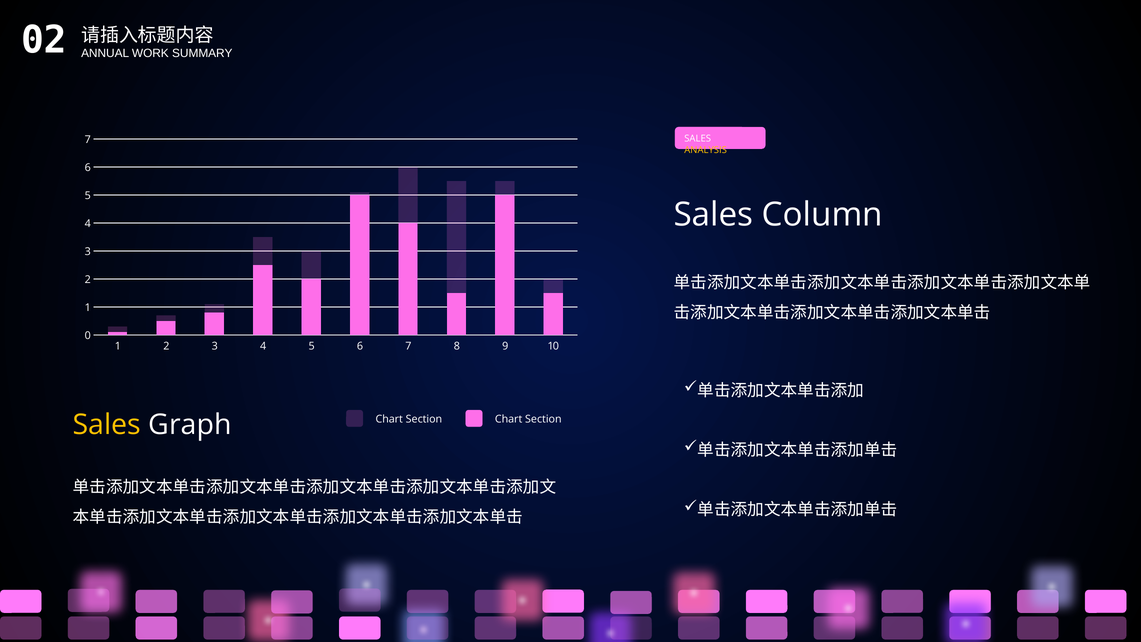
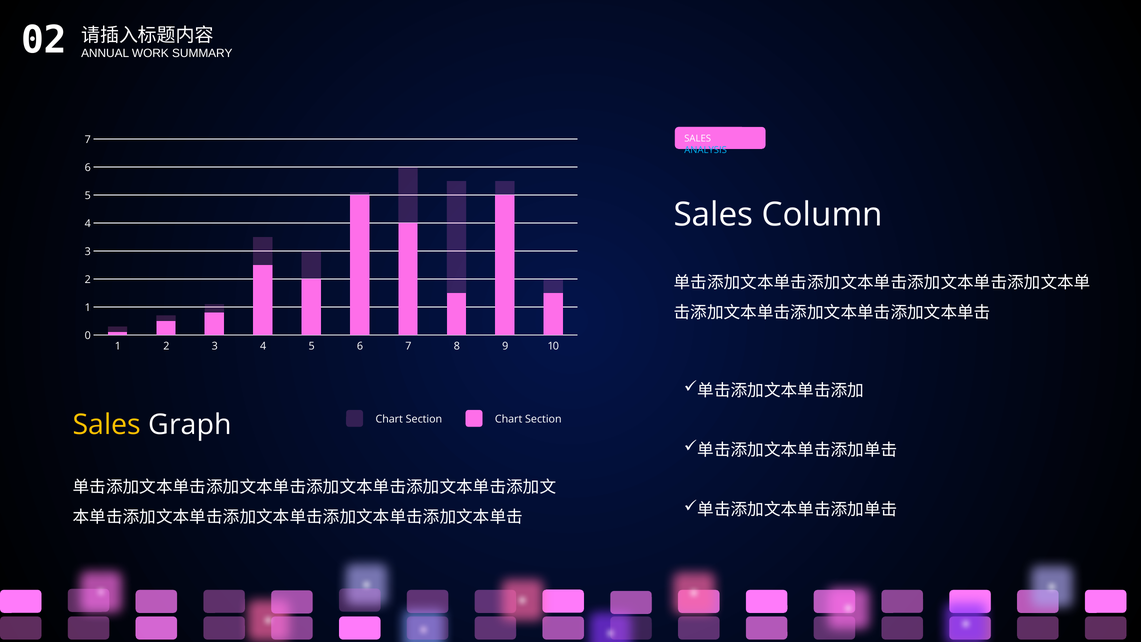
ANALYSIS colour: yellow -> light blue
